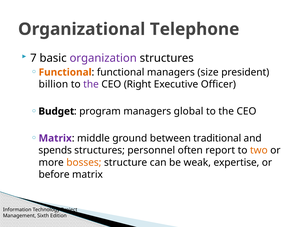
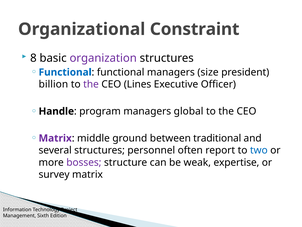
Telephone: Telephone -> Constraint
7: 7 -> 8
Functional at (65, 72) colour: orange -> blue
Right: Right -> Lines
Budget: Budget -> Handle
spends: spends -> several
two colour: orange -> blue
bosses colour: orange -> purple
before: before -> survey
